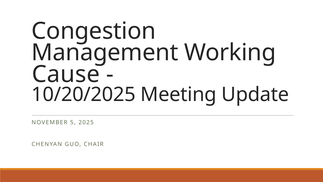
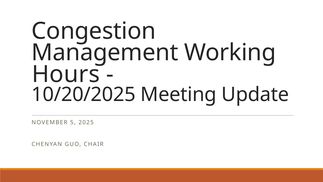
Cause: Cause -> Hours
